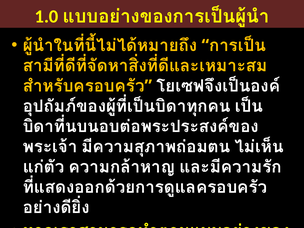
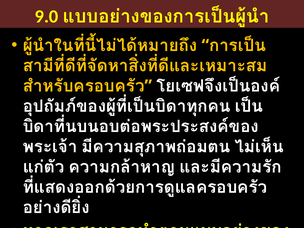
1.0: 1.0 -> 9.0
